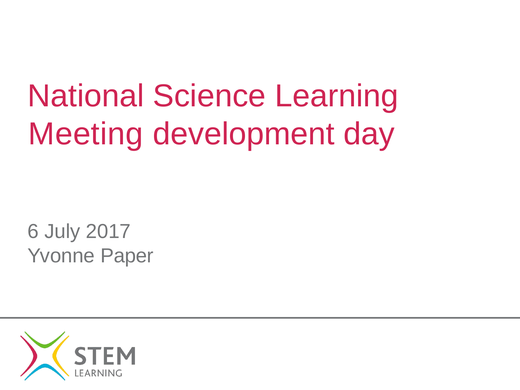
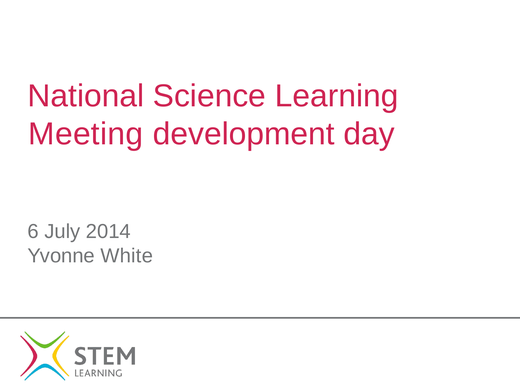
2017: 2017 -> 2014
Paper: Paper -> White
